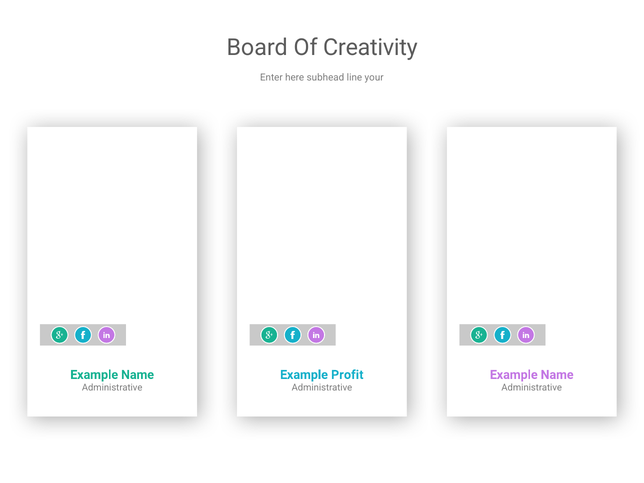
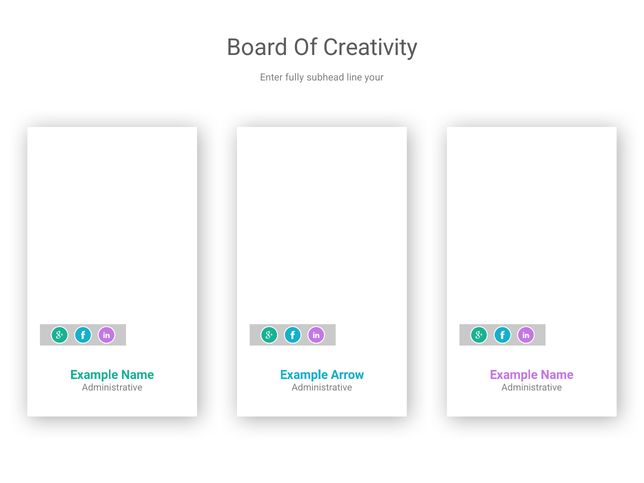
here: here -> fully
Profit: Profit -> Arrow
